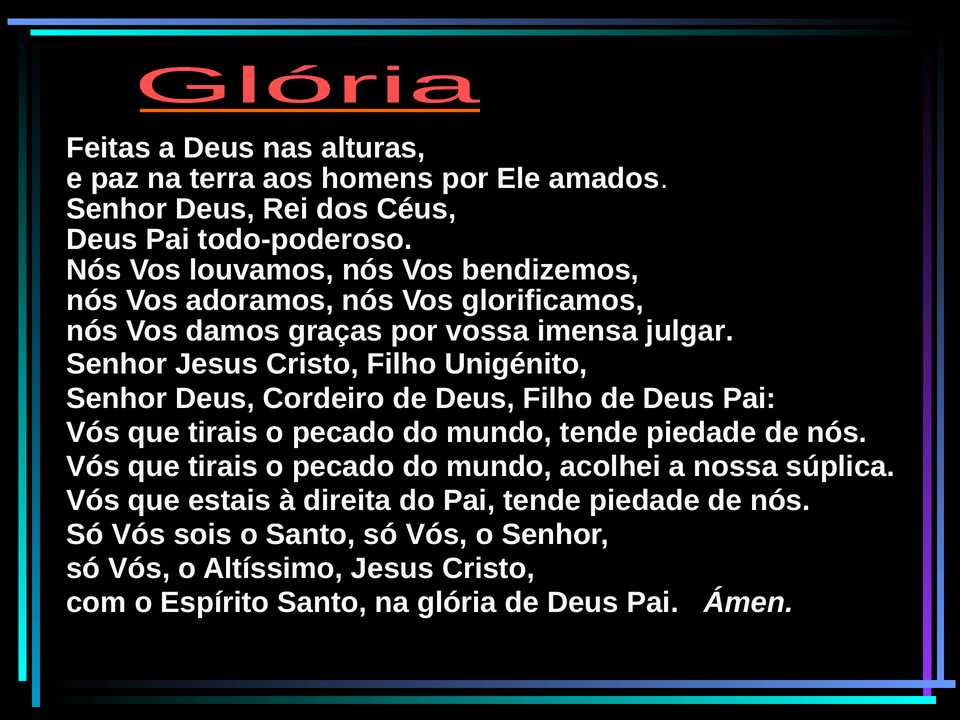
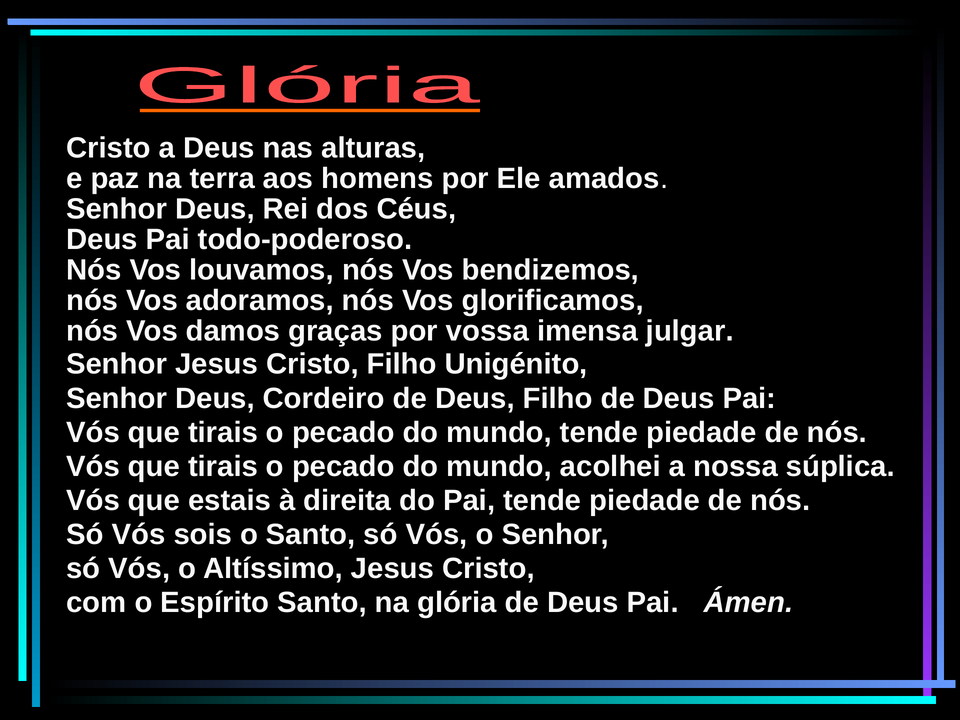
Feitas at (109, 148): Feitas -> Cristo
